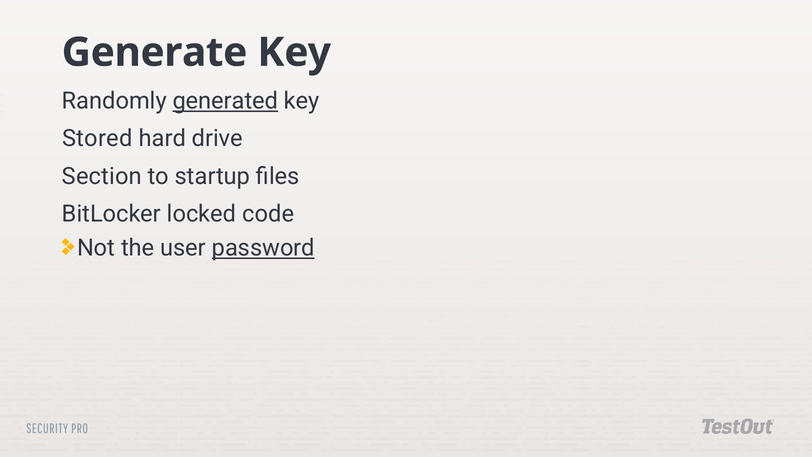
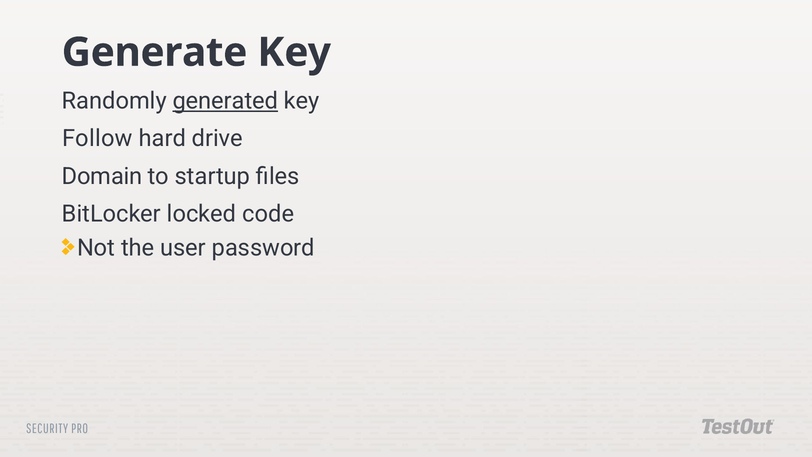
Stored: Stored -> Follow
Section: Section -> Domain
password underline: present -> none
